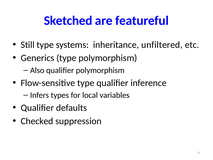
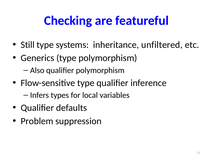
Sketched: Sketched -> Checking
Checked: Checked -> Problem
